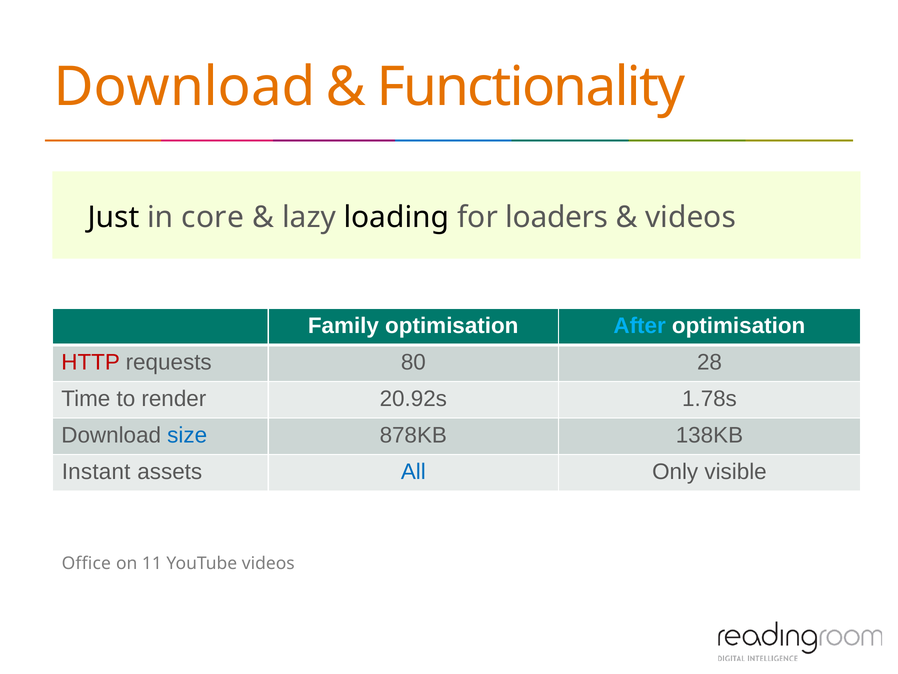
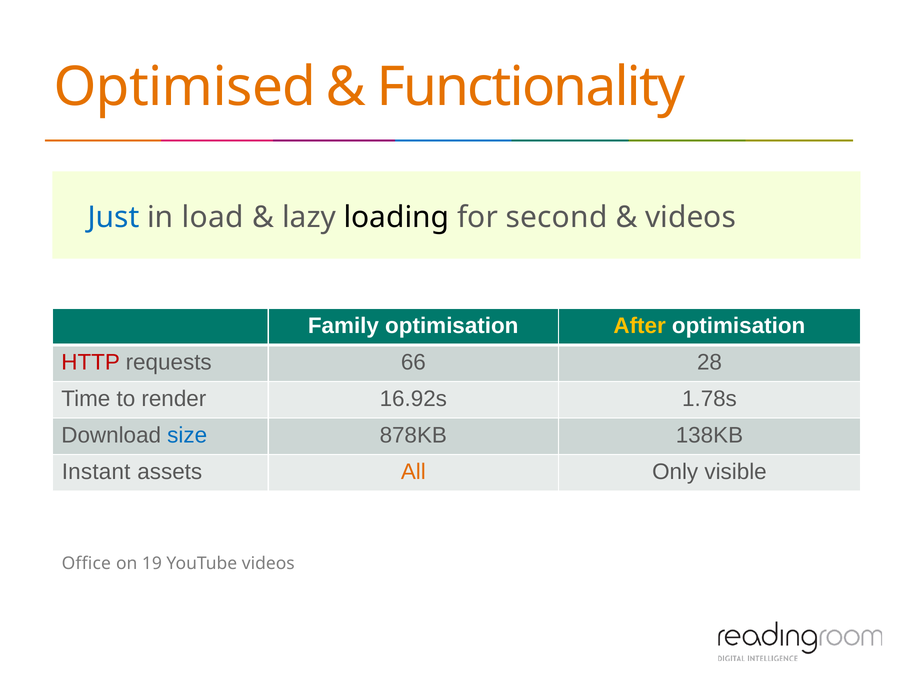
Download at (185, 87): Download -> Optimised
Just colour: black -> blue
core: core -> load
loaders: loaders -> second
After colour: light blue -> yellow
80: 80 -> 66
20.92s: 20.92s -> 16.92s
All colour: blue -> orange
11: 11 -> 19
